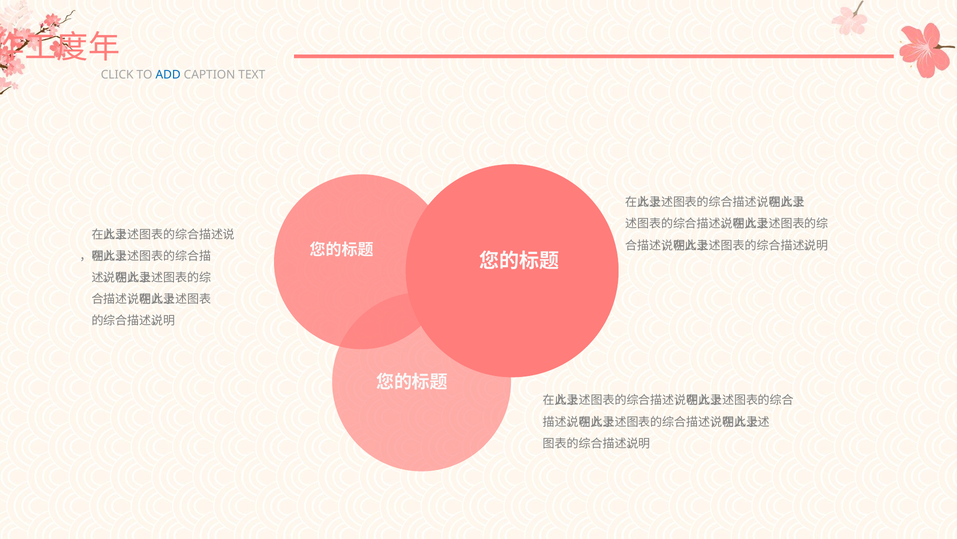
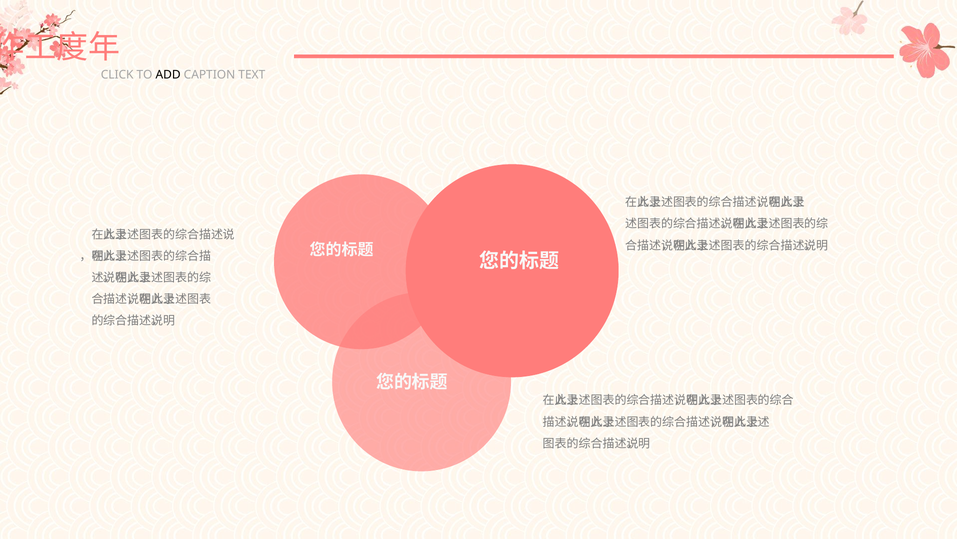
ADD colour: blue -> black
